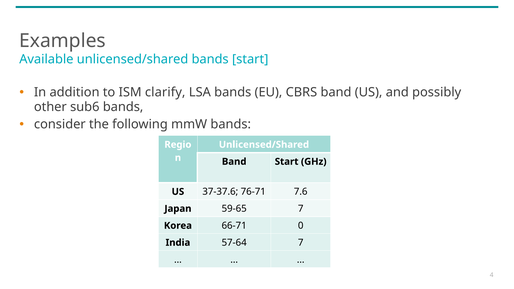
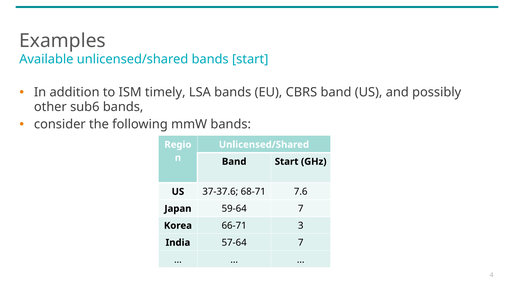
clarify: clarify -> timely
76-71: 76-71 -> 68-71
59-65: 59-65 -> 59-64
0: 0 -> 3
